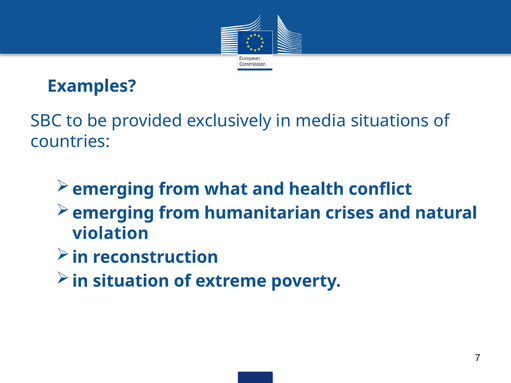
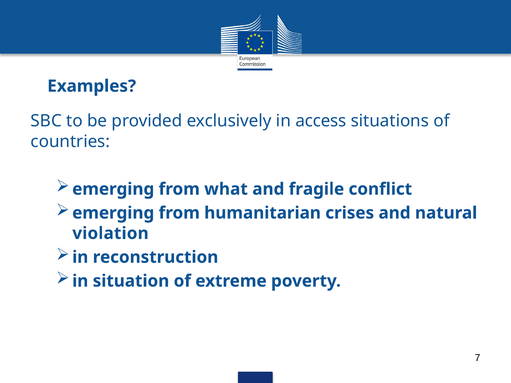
media: media -> access
health: health -> fragile
